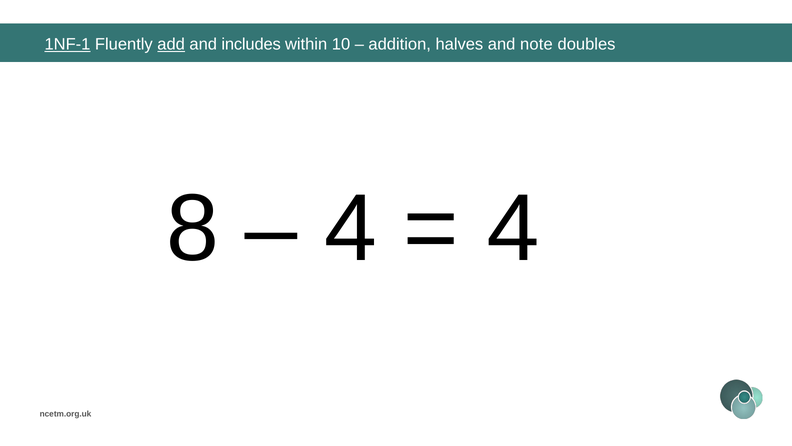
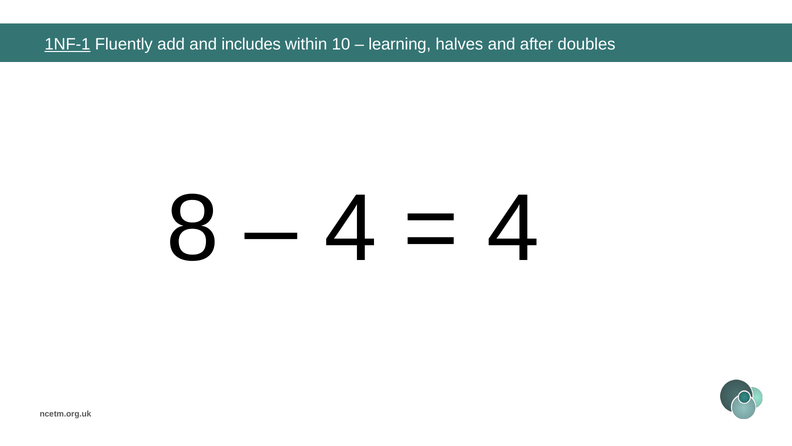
add underline: present -> none
addition: addition -> learning
note: note -> after
